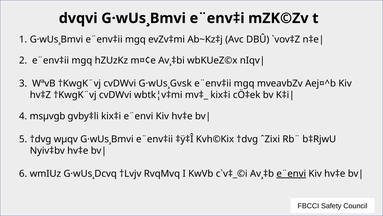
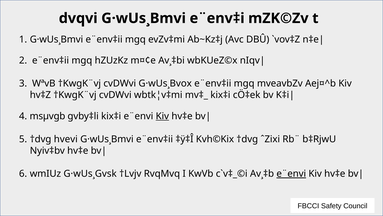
G·wUs¸Gvsk: G·wUs¸Gvsk -> G·wUs¸Bvox
Kiv at (162, 116) underline: none -> present
wµqv: wµqv -> hvevi
G·wUs¸Dcvq: G·wUs¸Dcvq -> G·wUs¸Gvsk
